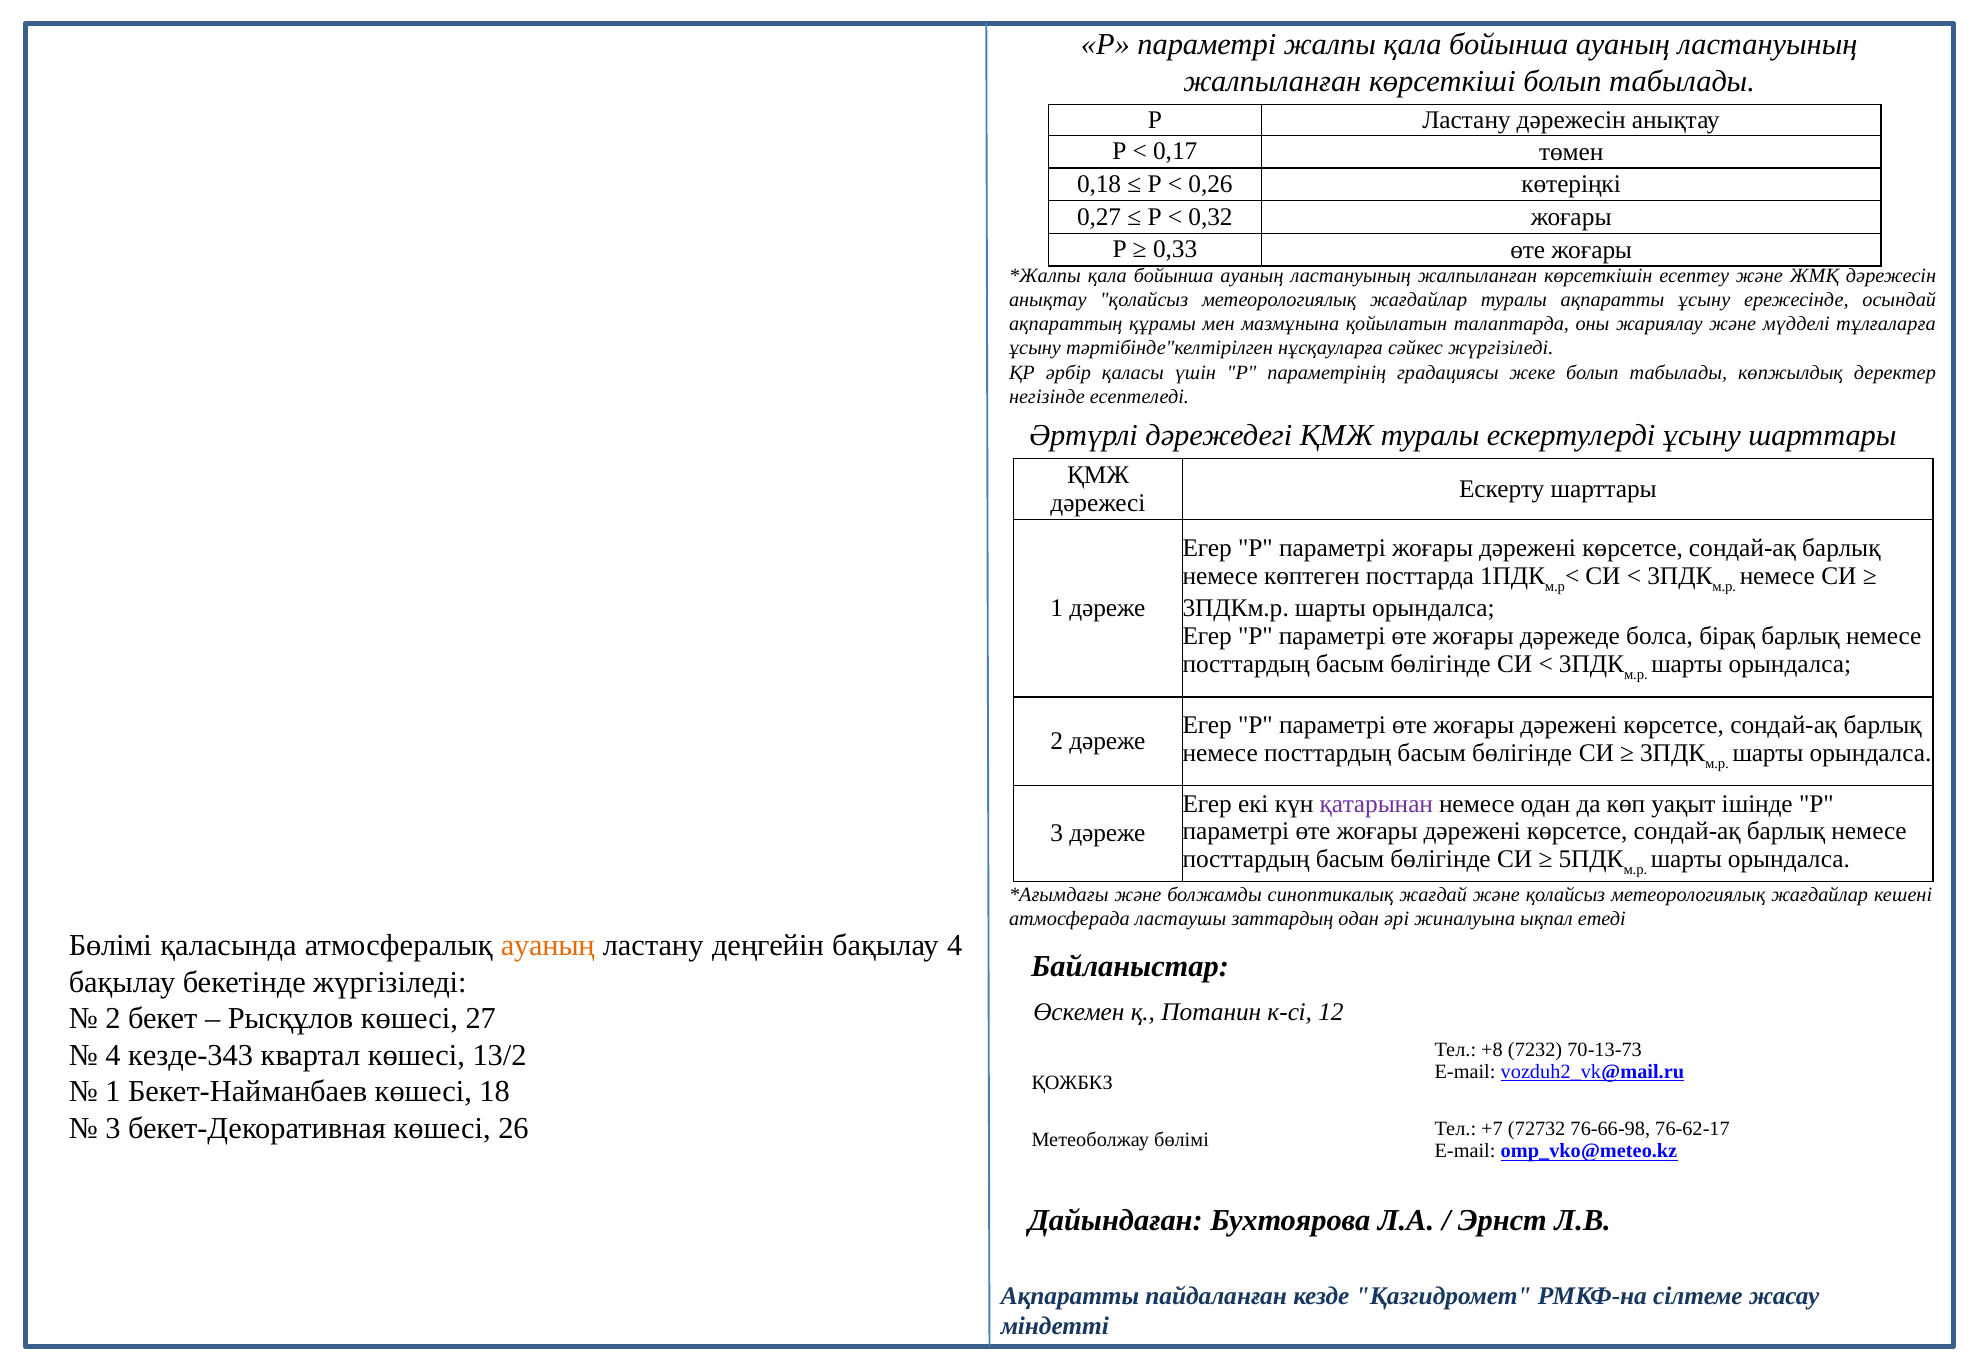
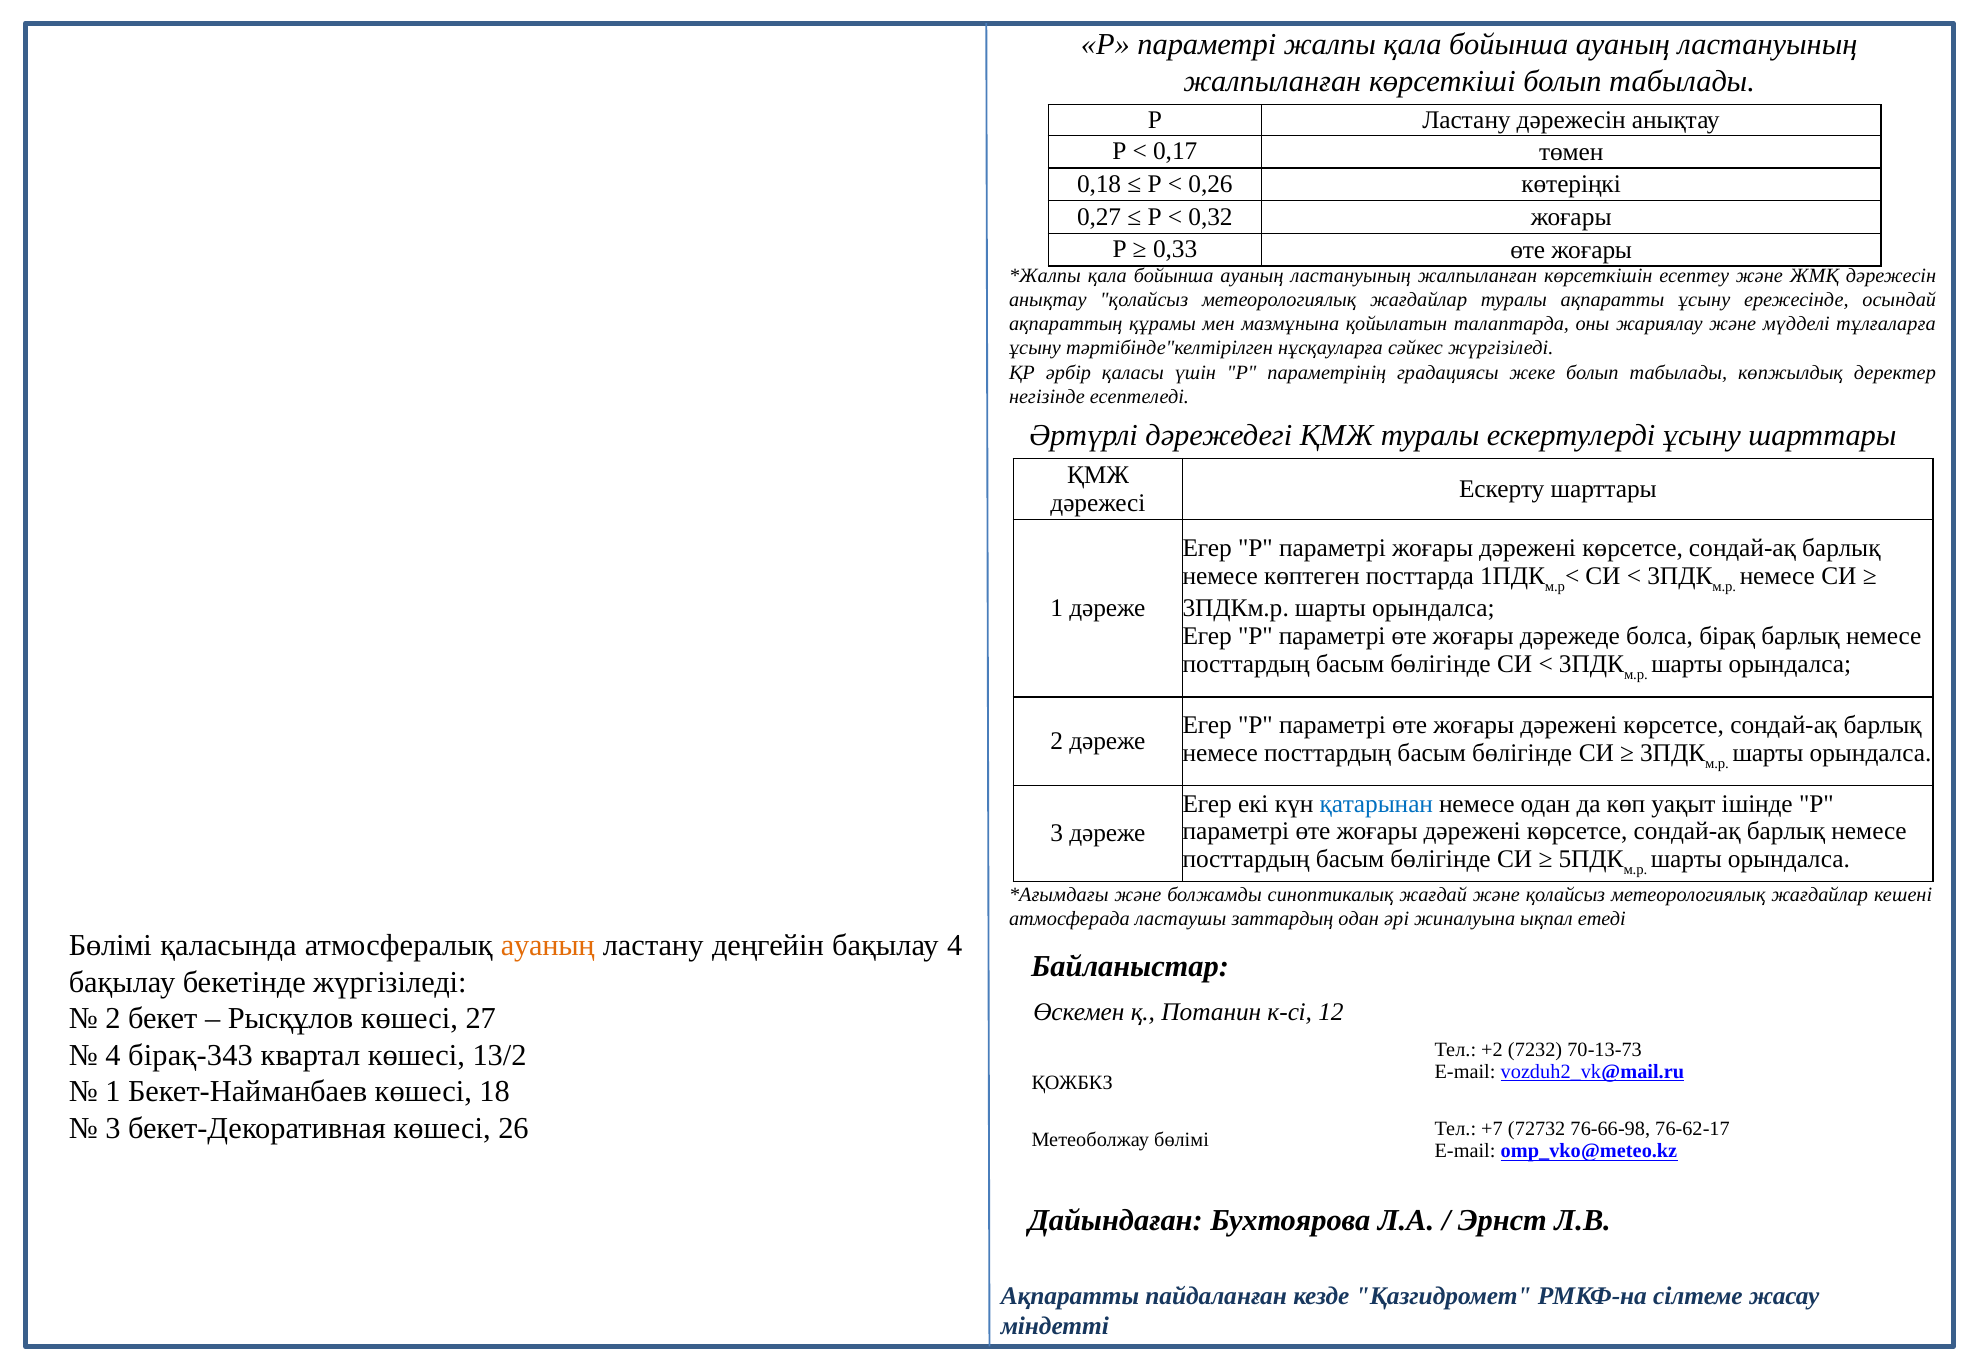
қатарынан colour: purple -> blue
+8: +8 -> +2
кезде-343: кезде-343 -> бірақ-343
